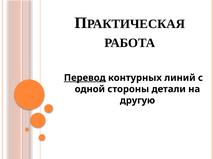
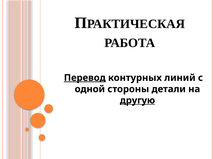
другую underline: none -> present
